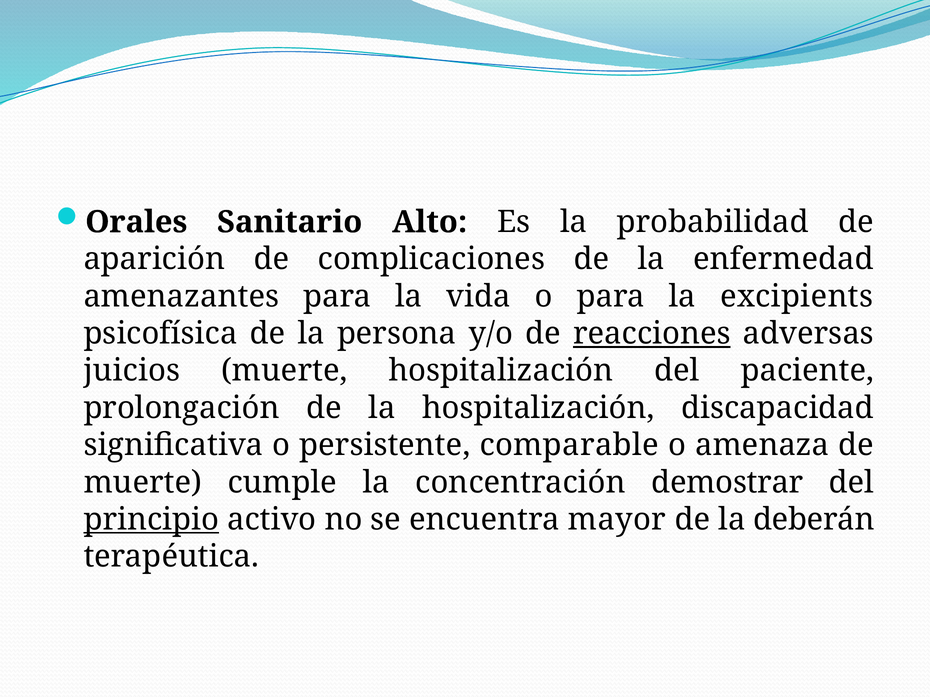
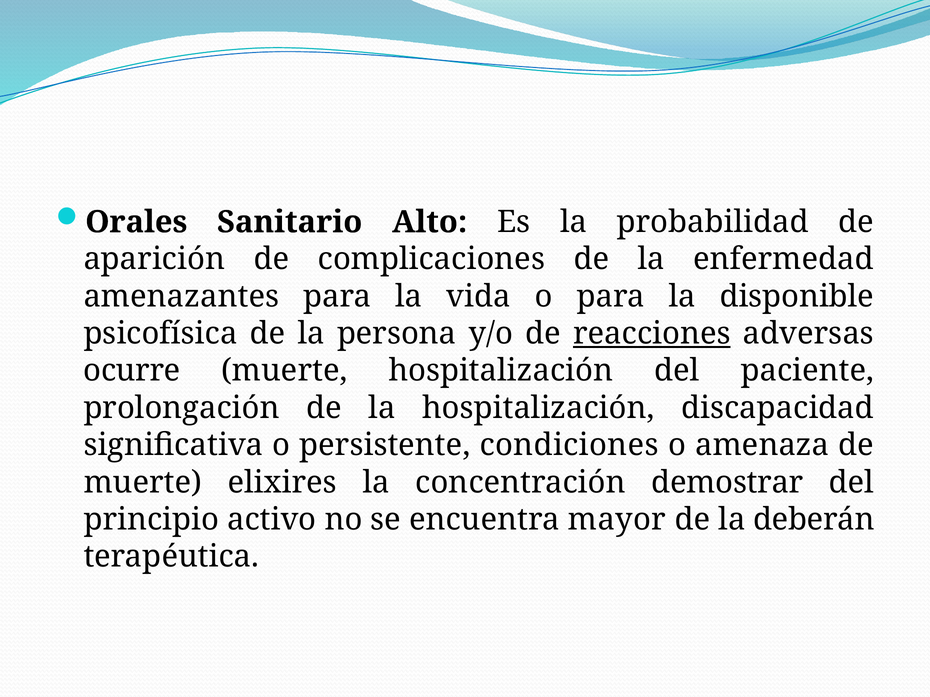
excipients: excipients -> disponible
juicios: juicios -> ocurre
comparable: comparable -> condiciones
cumple: cumple -> elixires
principio underline: present -> none
